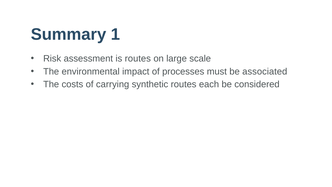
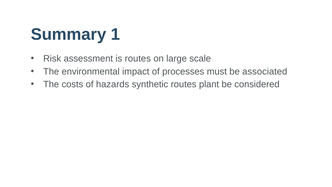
carrying: carrying -> hazards
each: each -> plant
